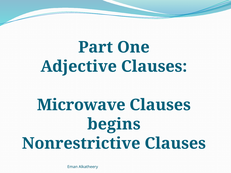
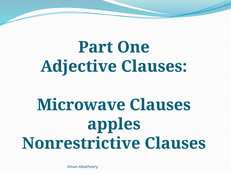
begins: begins -> apples
